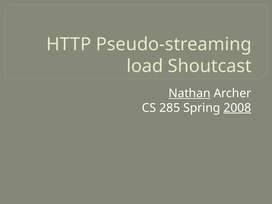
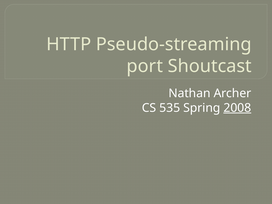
load: load -> port
Nathan underline: present -> none
285: 285 -> 535
